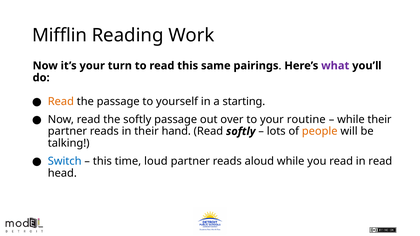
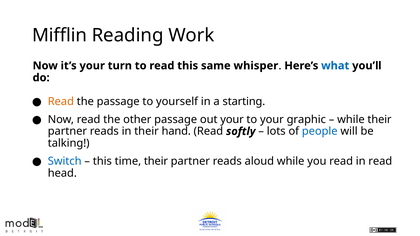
pairings: pairings -> whisper
what colour: purple -> blue
the softly: softly -> other
out over: over -> your
routine: routine -> graphic
people colour: orange -> blue
time loud: loud -> their
